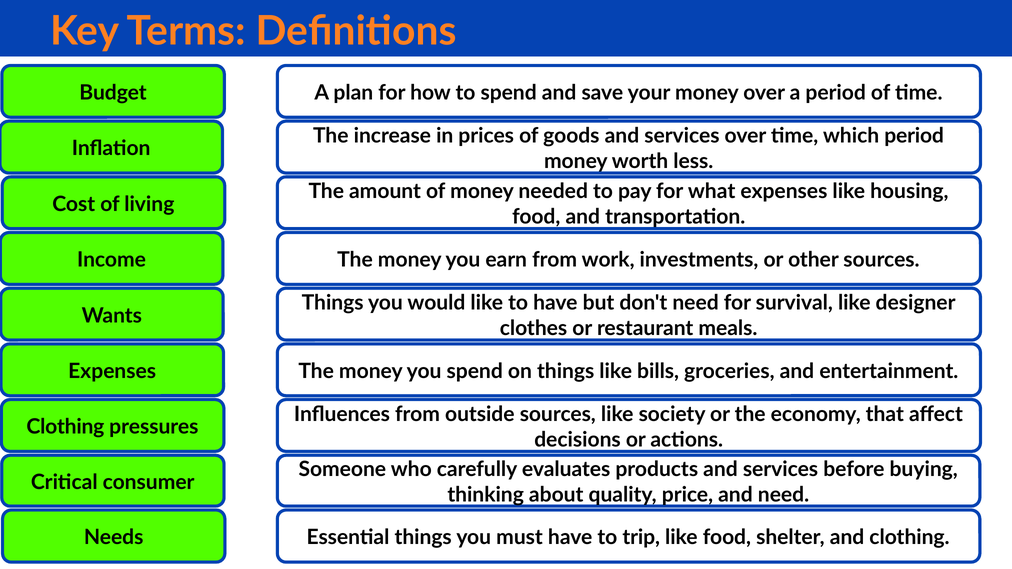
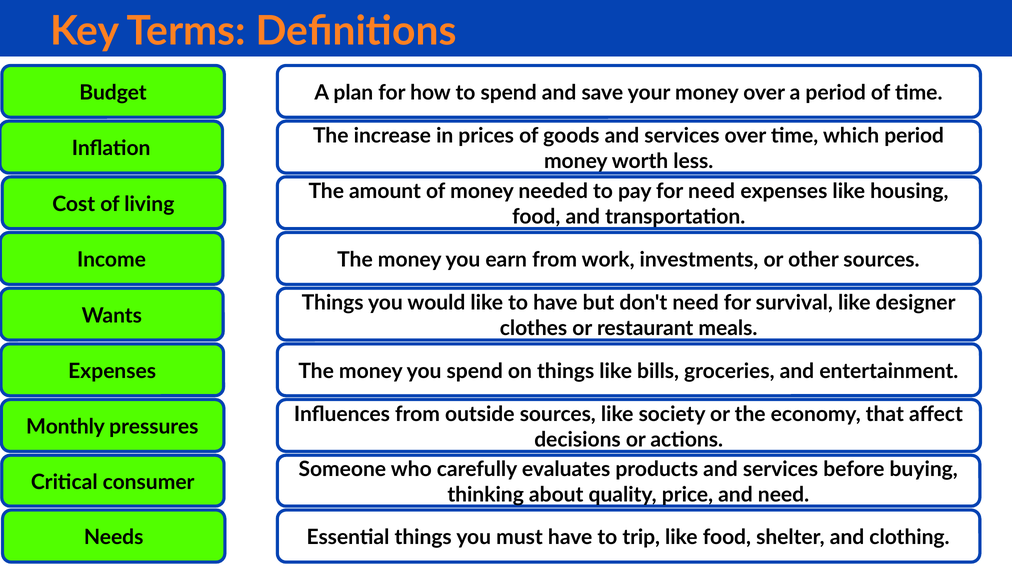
for what: what -> need
Clothing at (65, 427): Clothing -> Monthly
